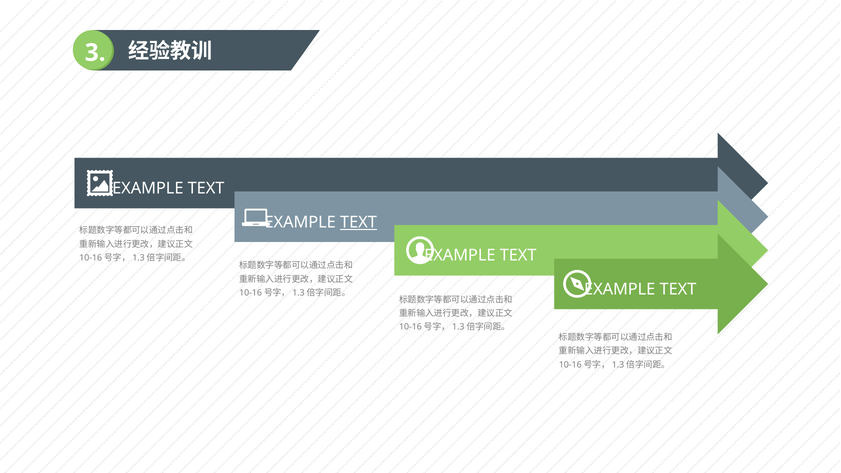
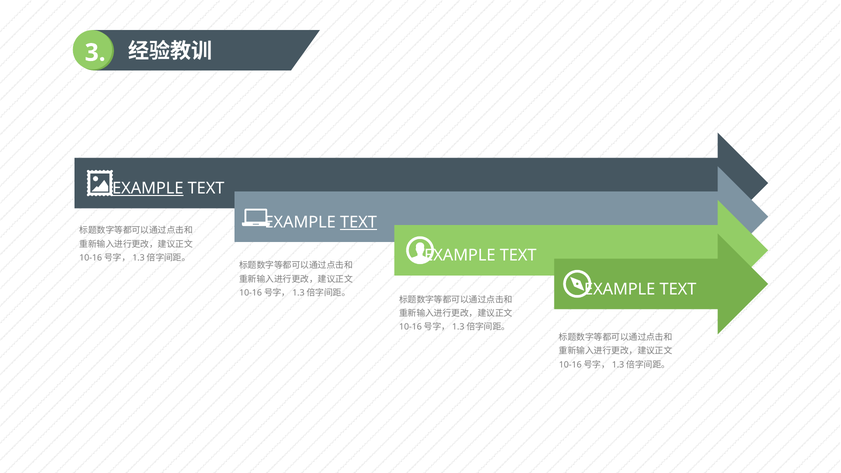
EXAMPLE at (148, 188) underline: none -> present
